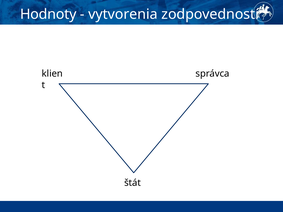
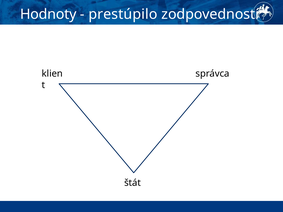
vytvorenia: vytvorenia -> prestúpilo
